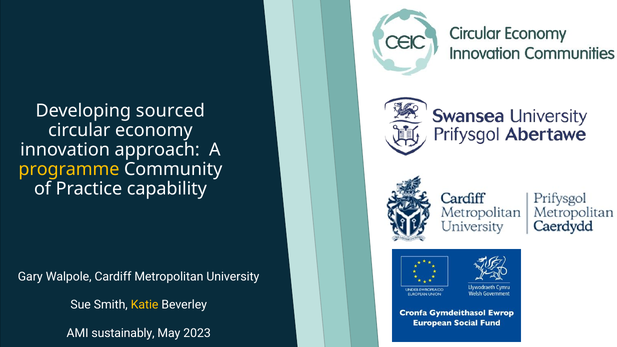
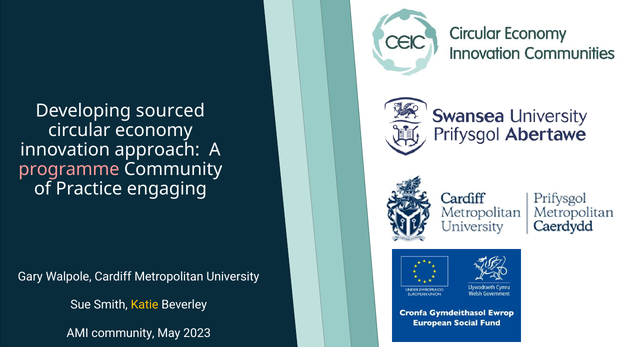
programme colour: yellow -> pink
capability: capability -> engaging
AMI sustainably: sustainably -> community
